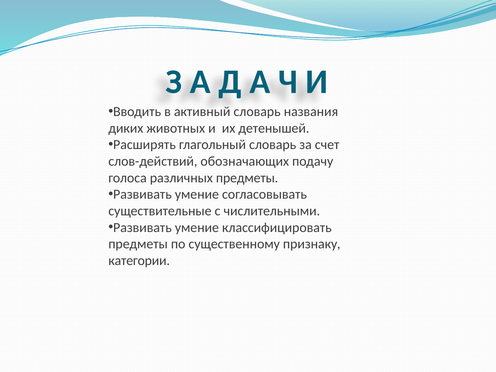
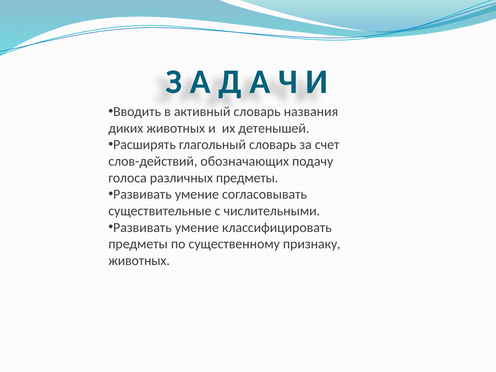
категории at (139, 261): категории -> животных
